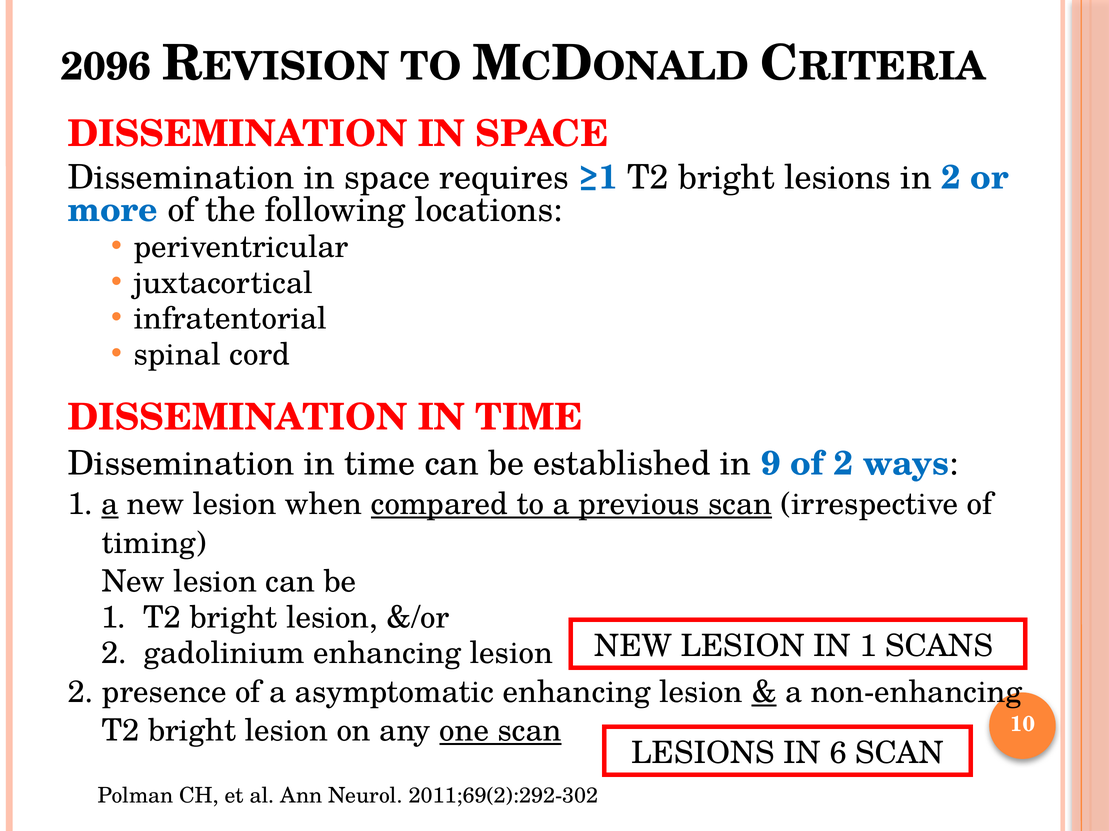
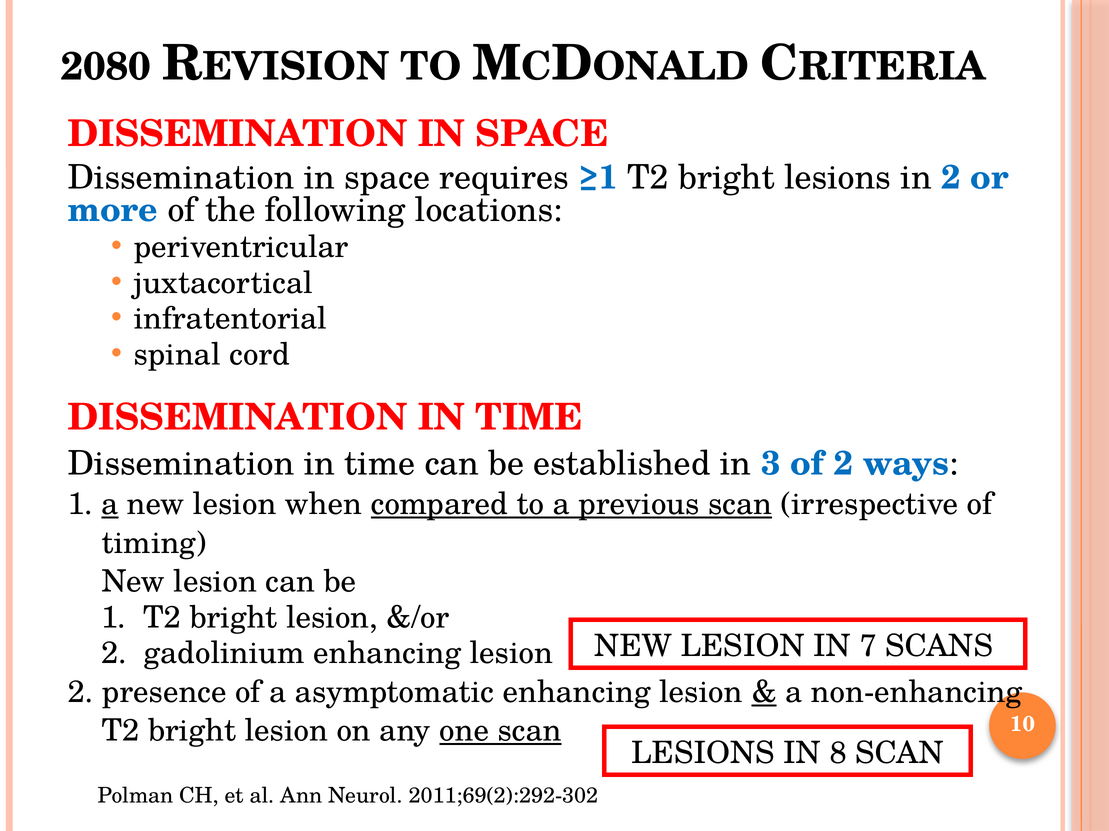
2096: 2096 -> 2080
9: 9 -> 3
IN 1: 1 -> 7
6: 6 -> 8
